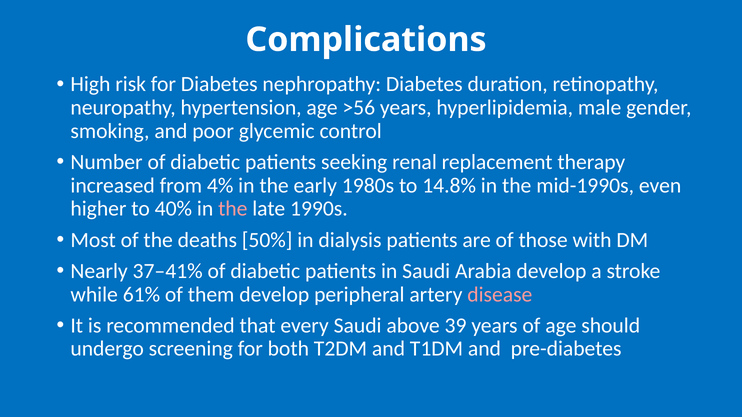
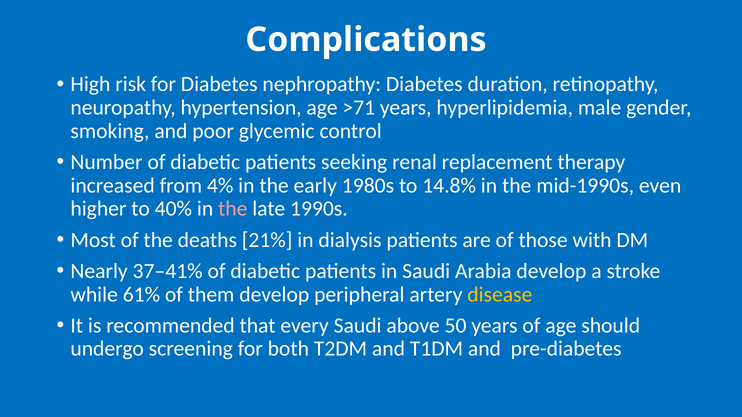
>56: >56 -> >71
50%: 50% -> 21%
disease colour: pink -> yellow
39: 39 -> 50
